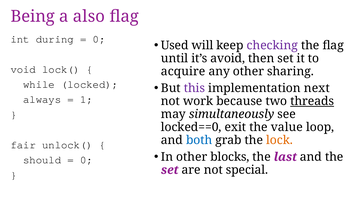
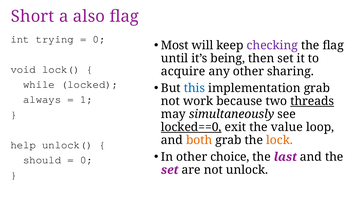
Being: Being -> Short
during: during -> trying
Used: Used -> Most
avoid: avoid -> being
this colour: purple -> blue
implementation next: next -> grab
locked==0 underline: none -> present
both colour: blue -> orange
fair: fair -> help
blocks: blocks -> choice
special: special -> unlock
